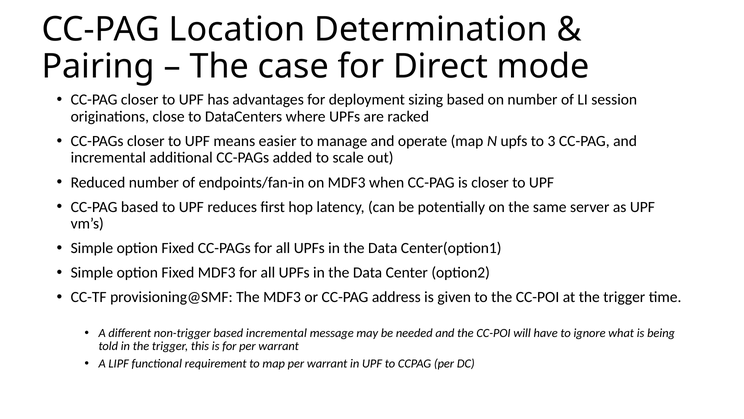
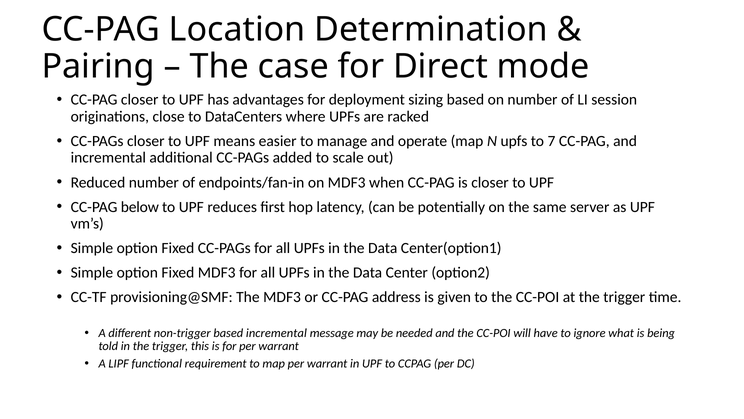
3: 3 -> 7
CC-PAG based: based -> below
